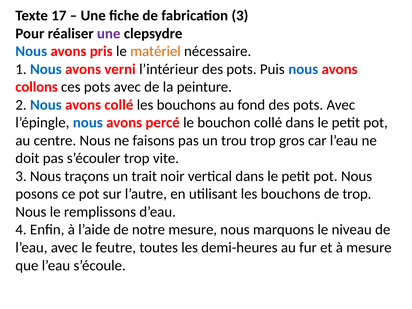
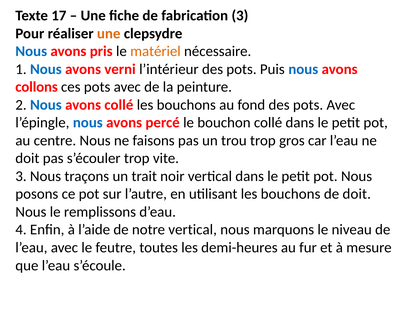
une at (109, 33) colour: purple -> orange
de trop: trop -> doit
notre mesure: mesure -> vertical
